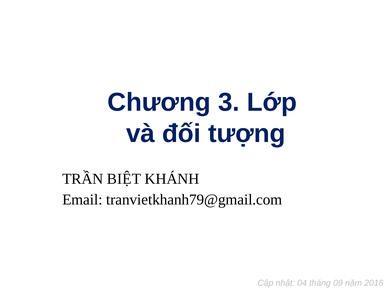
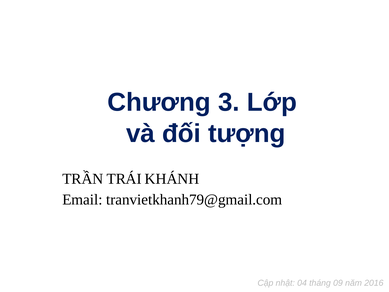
BIỆT: BIỆT -> TRÁI
